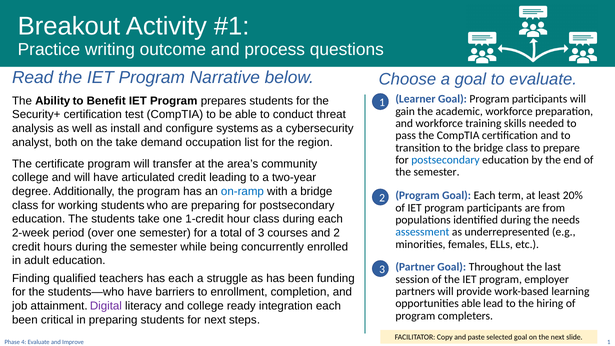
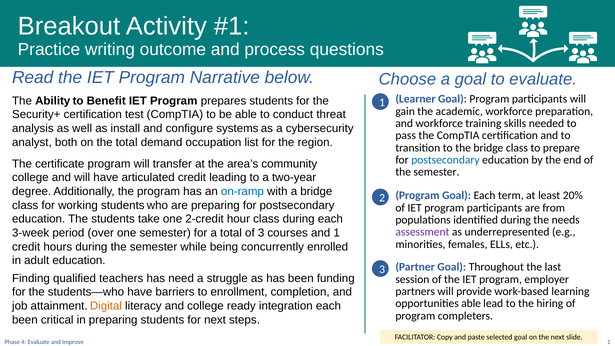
the take: take -> total
1-credit: 1-credit -> 2-credit
assessment colour: blue -> purple
2-week: 2-week -> 3-week
and 2: 2 -> 1
has each: each -> need
Digital colour: purple -> orange
